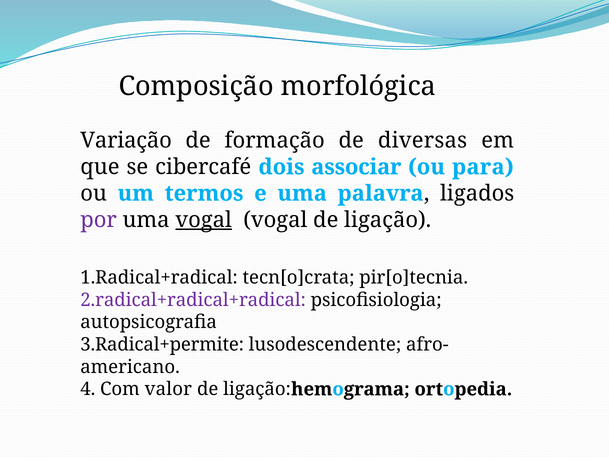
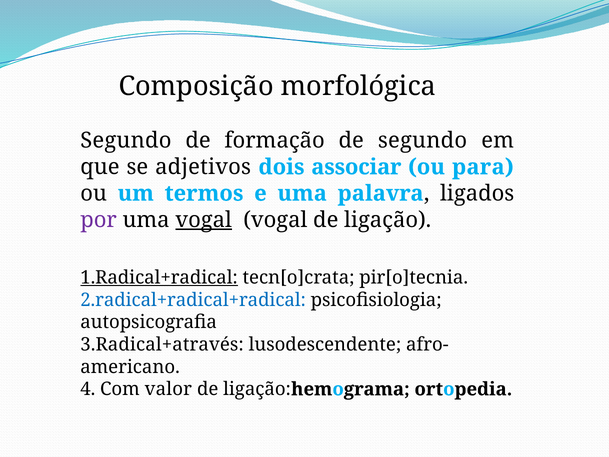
Variação at (126, 141): Variação -> Segundo
de diversas: diversas -> segundo
cibercafé: cibercafé -> adjetivos
1.Radical+radical underline: none -> present
2.radical+radical+radical colour: purple -> blue
3.Radical+permite: 3.Radical+permite -> 3.Radical+através
